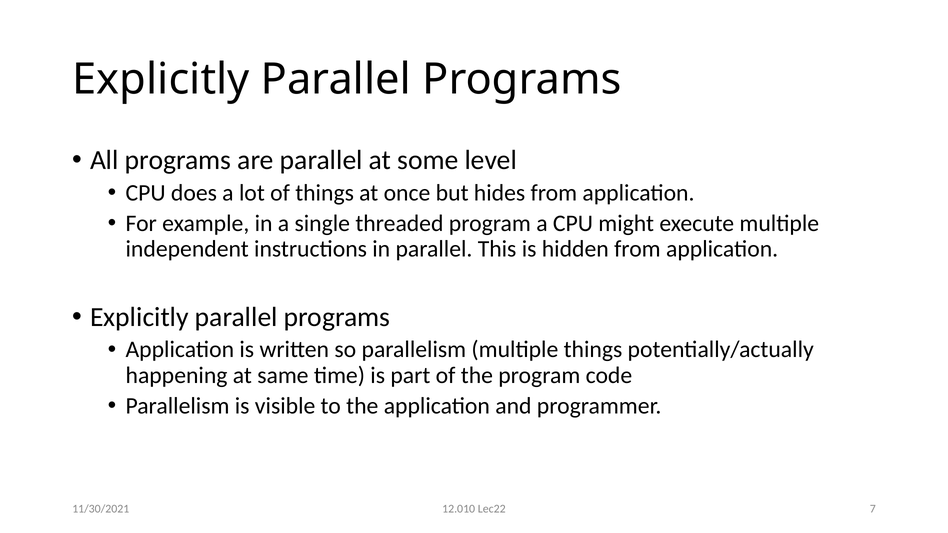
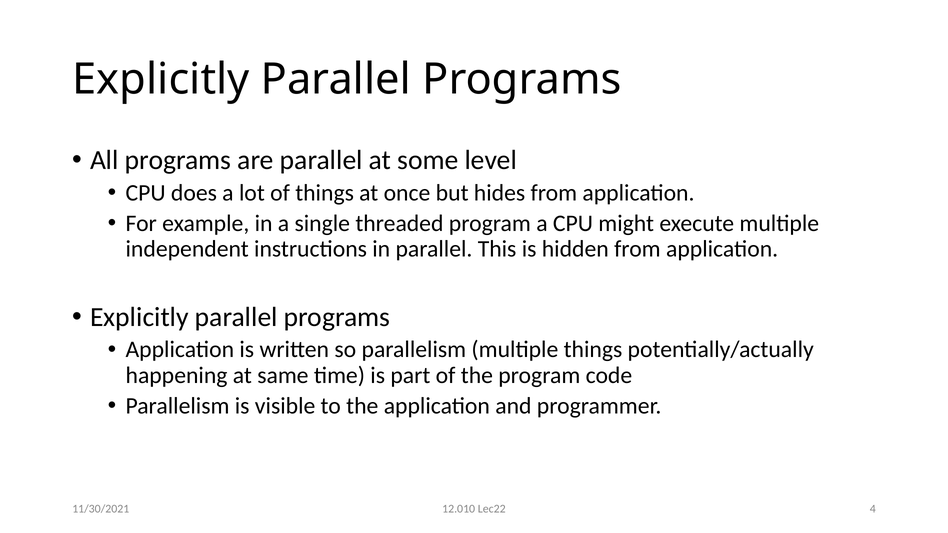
7: 7 -> 4
